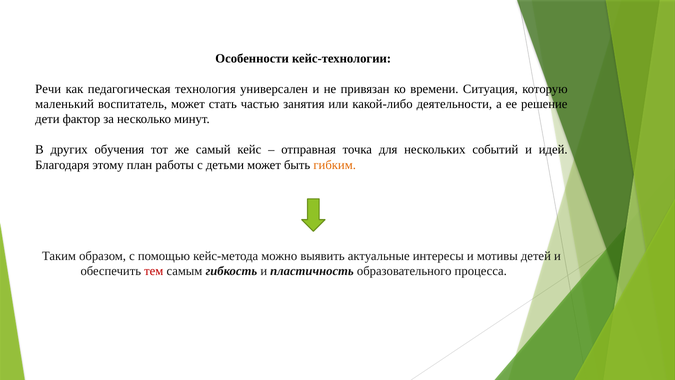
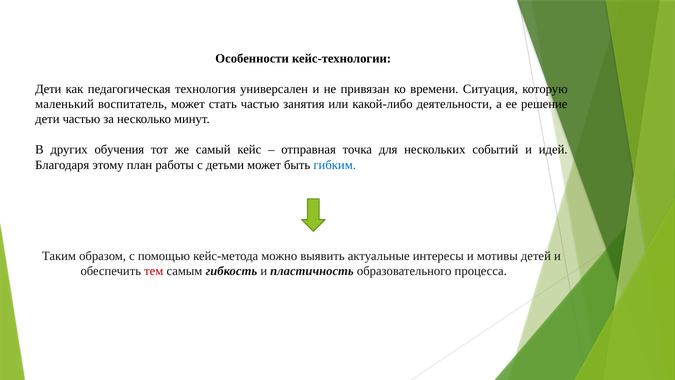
Речи at (48, 89): Речи -> Дети
дети фактор: фактор -> частью
гибким colour: orange -> blue
